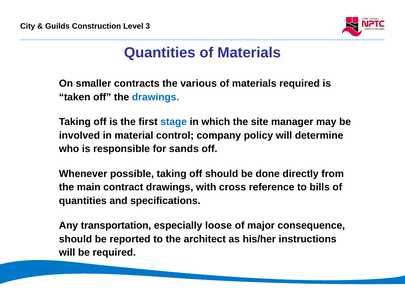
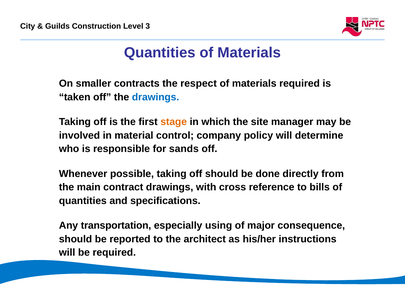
various: various -> respect
stage colour: blue -> orange
loose: loose -> using
